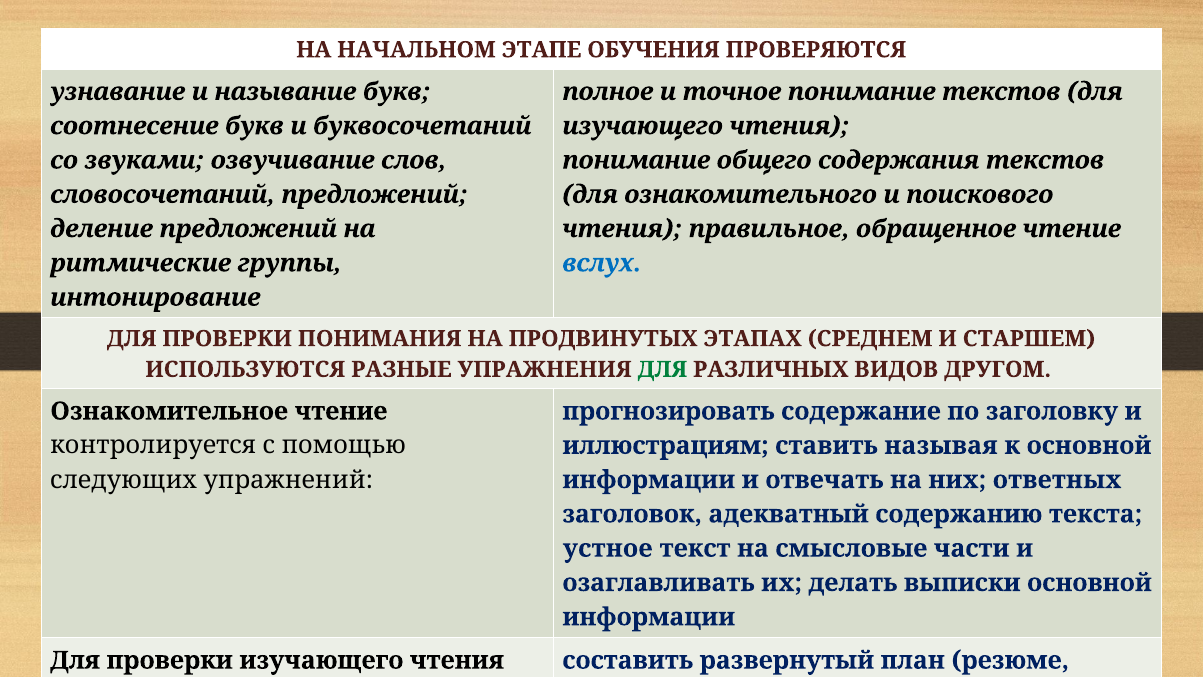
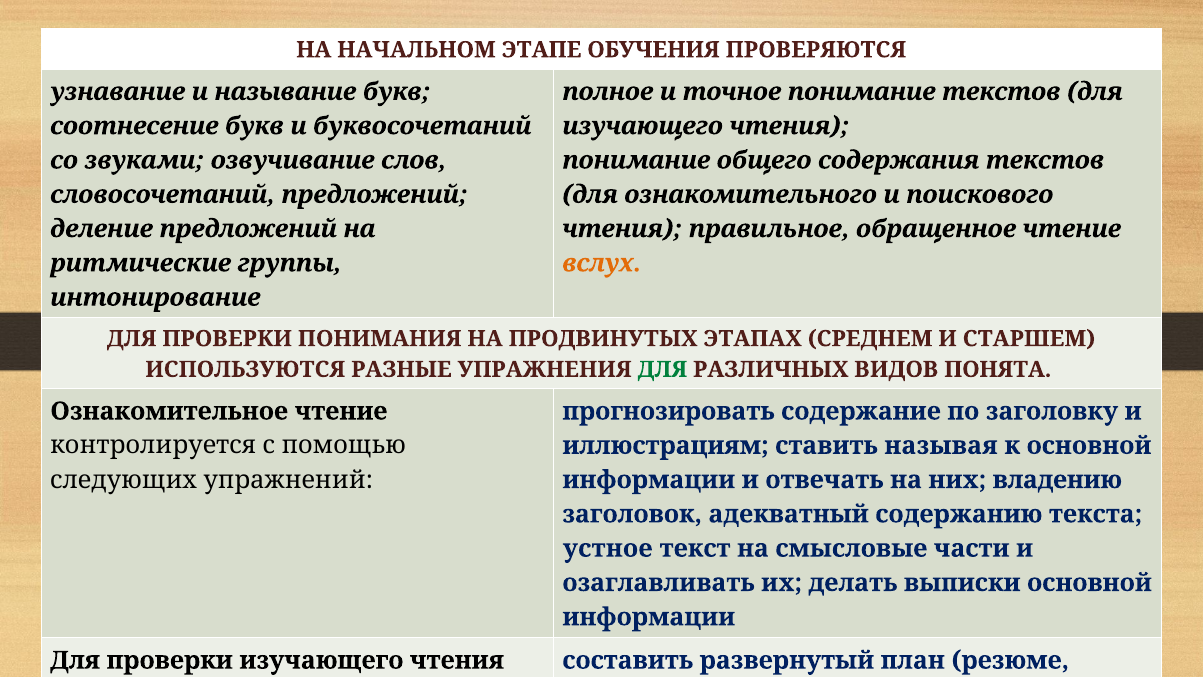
вслух colour: blue -> orange
ДРУГОМ: ДРУГОМ -> ПОНЯТА
ответных: ответных -> владению
